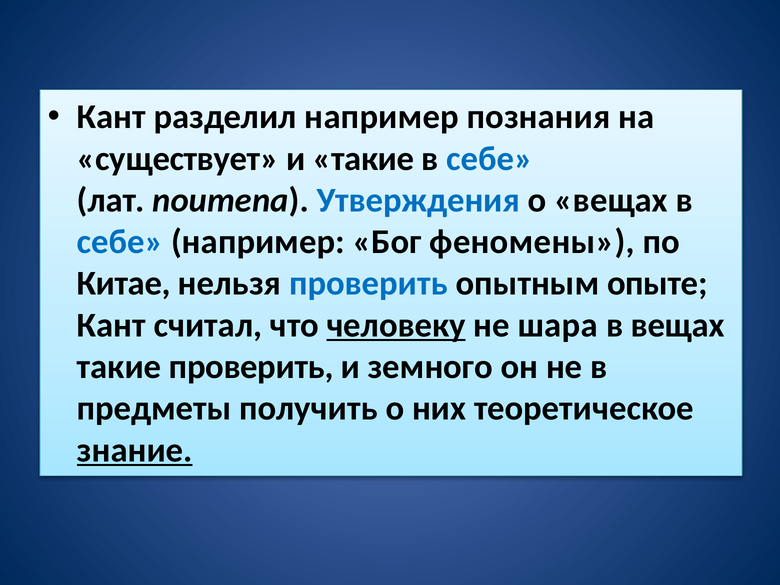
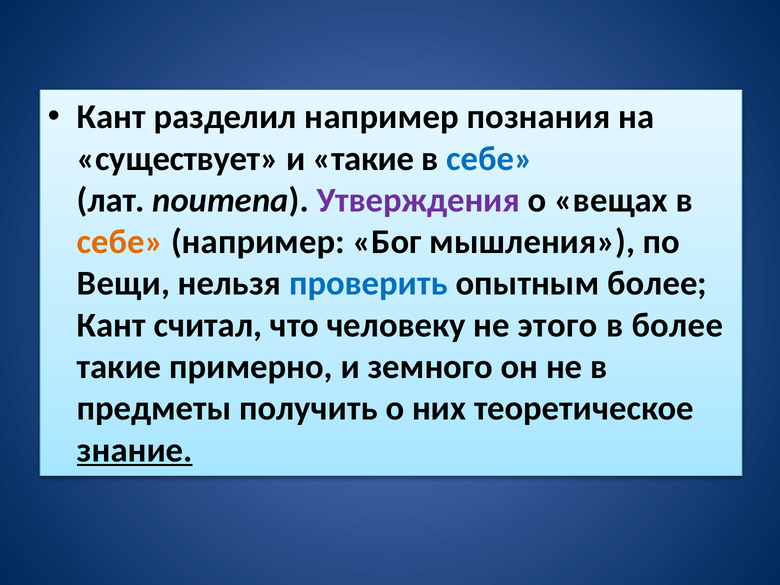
Утверждения colour: blue -> purple
себе at (120, 242) colour: blue -> orange
феномены: феномены -> мышления
Китае: Китае -> Вещи
опытным опыте: опыте -> более
человеку underline: present -> none
шара: шара -> этого
в вещах: вещах -> более
такие проверить: проверить -> примерно
